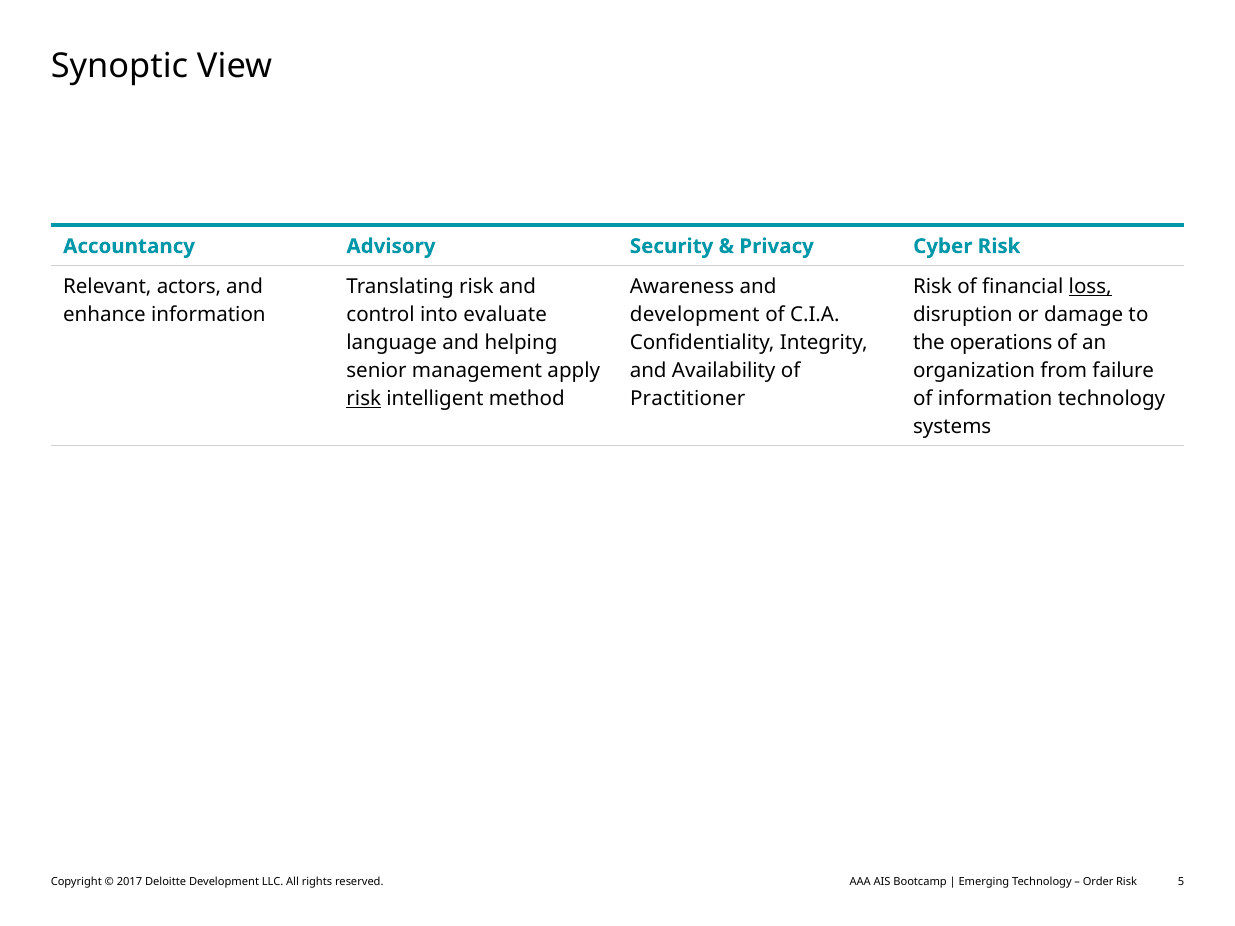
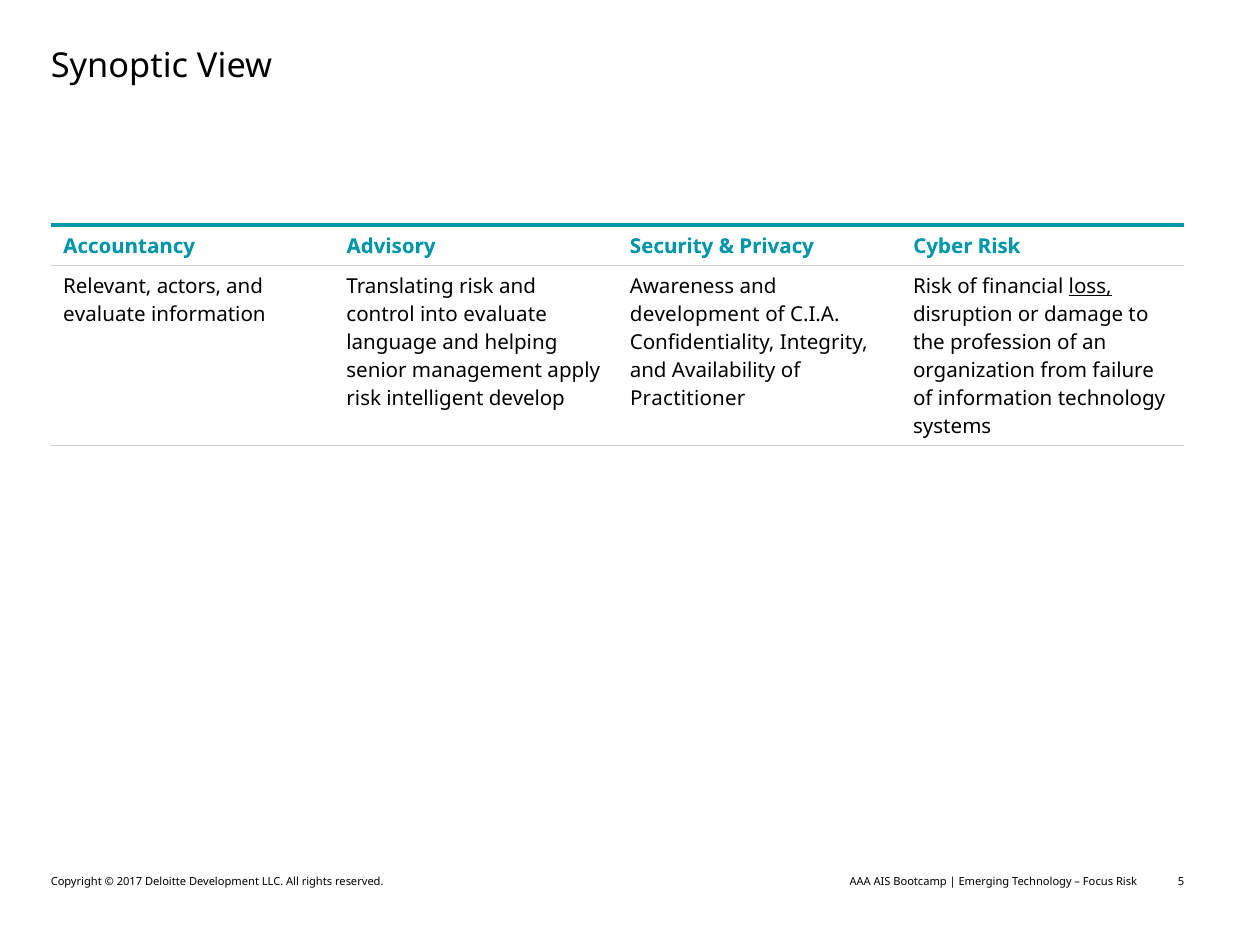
enhance at (104, 315): enhance -> evaluate
operations: operations -> profession
risk at (364, 399) underline: present -> none
method: method -> develop
Order: Order -> Focus
